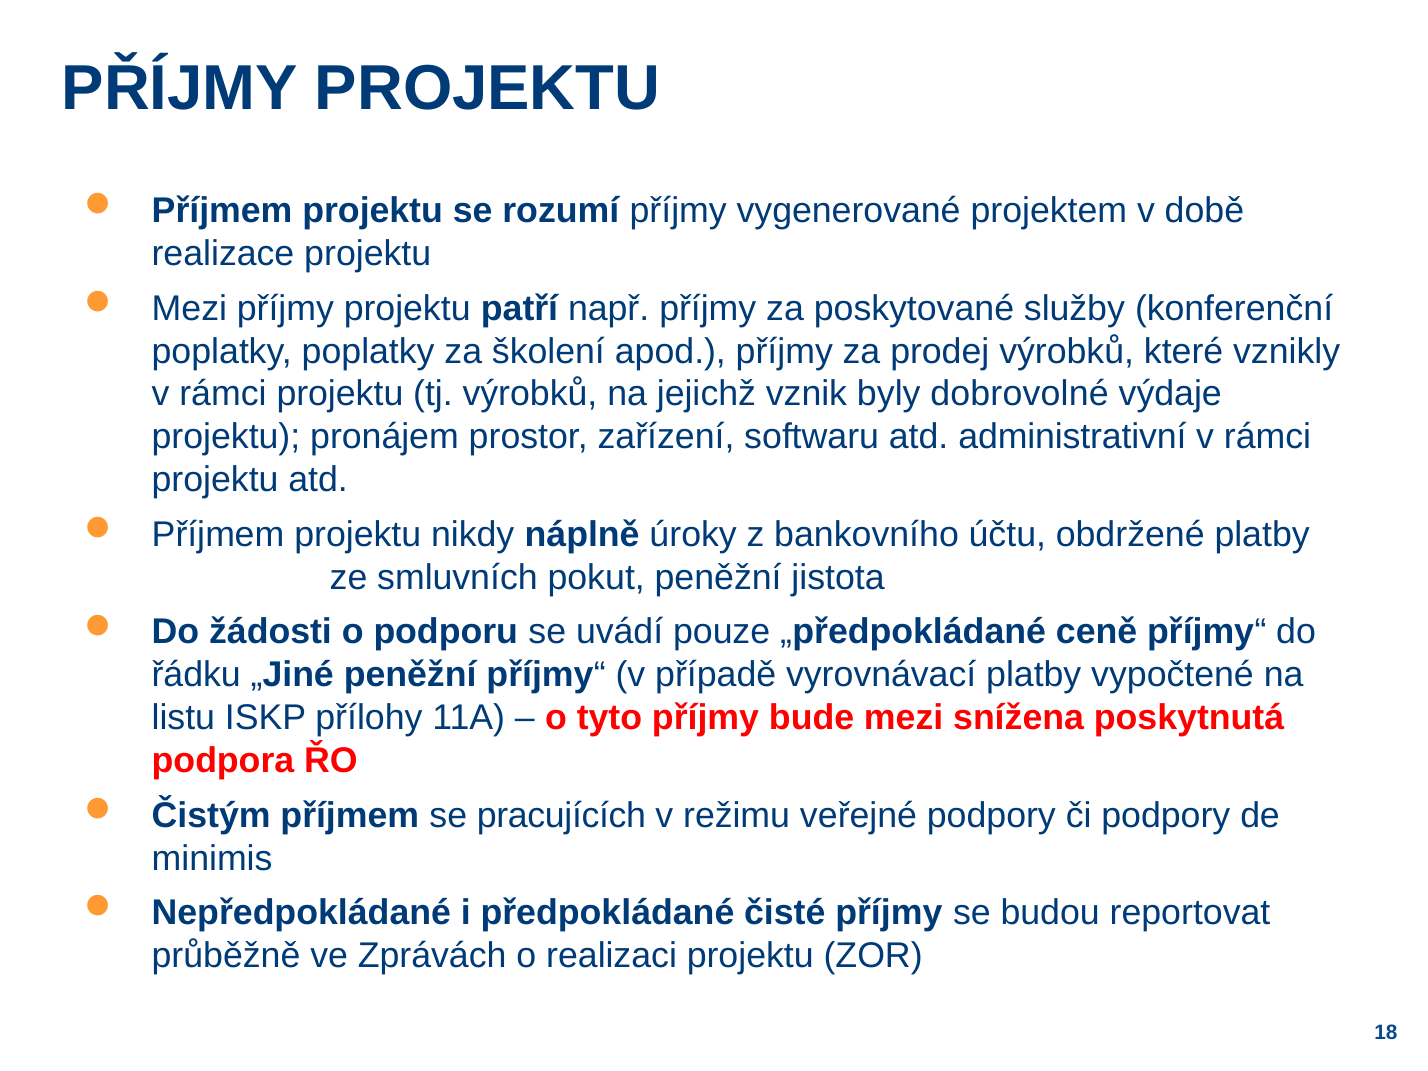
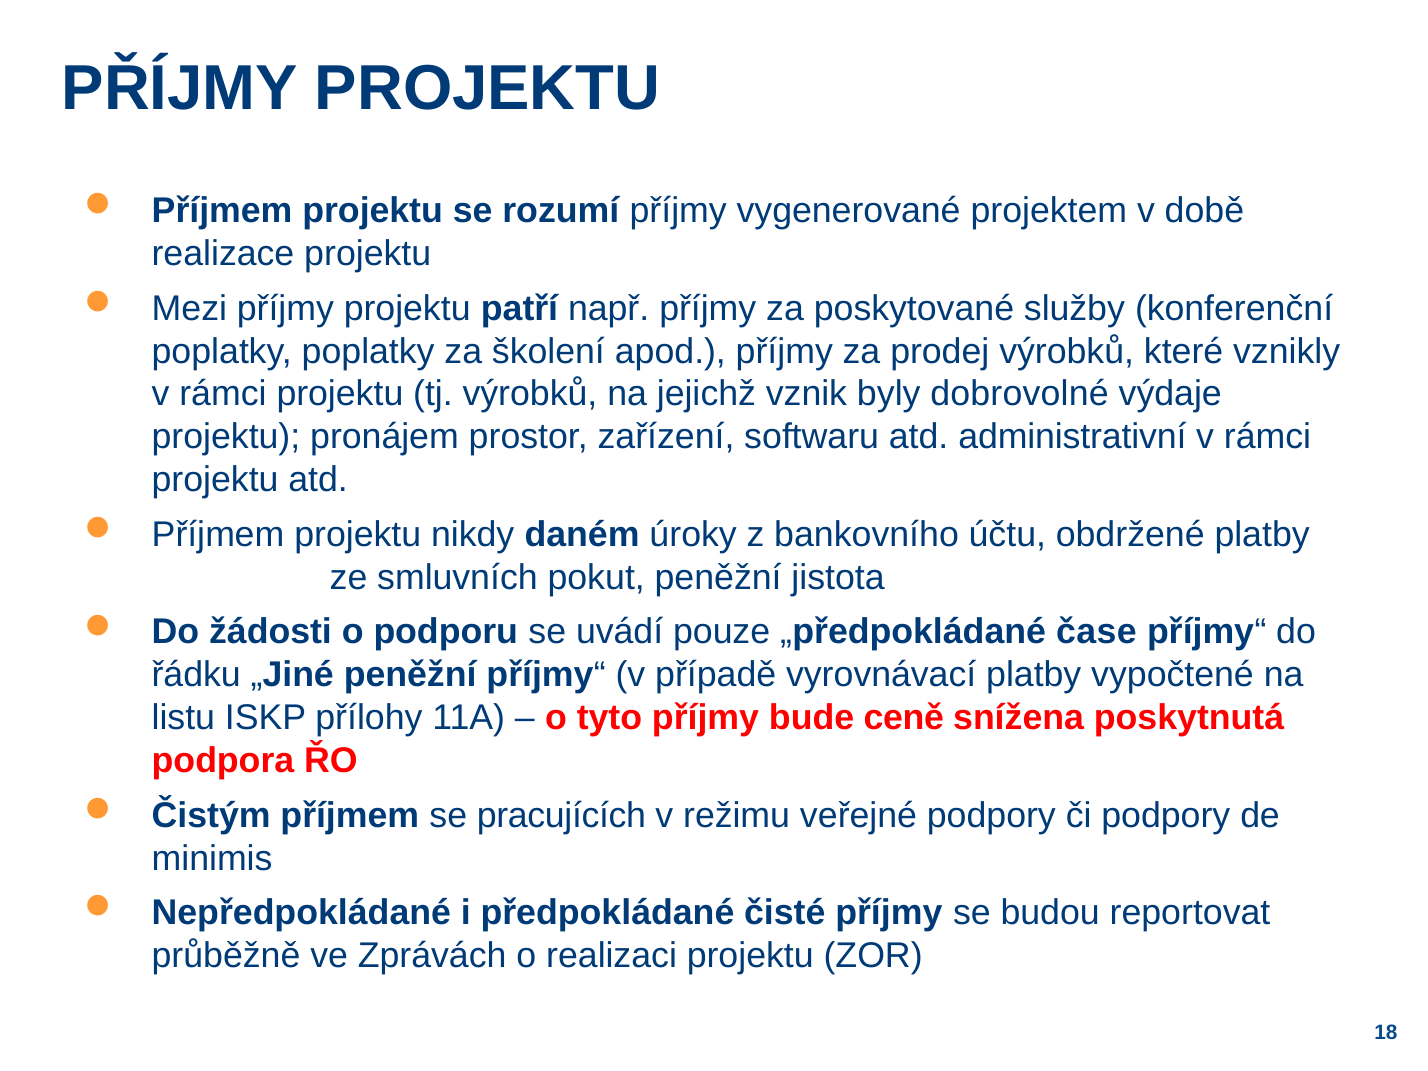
náplně: náplně -> daném
ceně: ceně -> čase
bude mezi: mezi -> ceně
